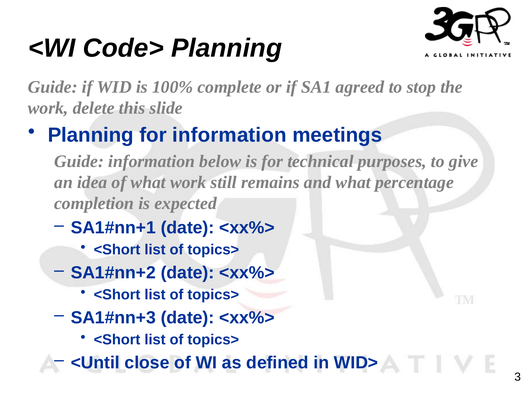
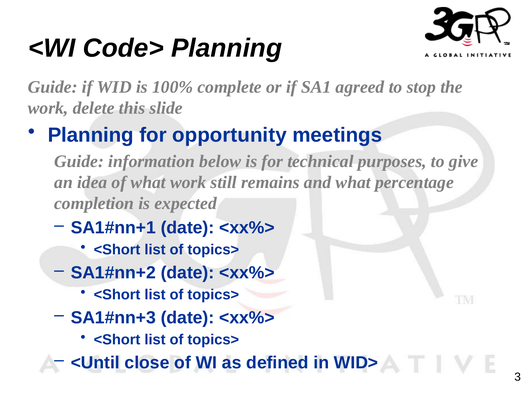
for information: information -> opportunity
